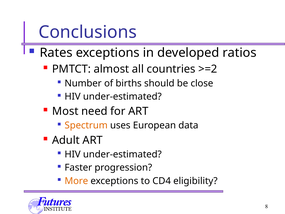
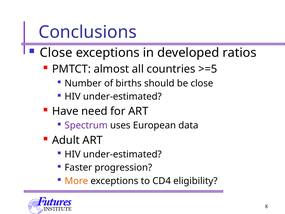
Rates at (56, 53): Rates -> Close
>=2: >=2 -> >=5
Most: Most -> Have
Spectrum colour: orange -> purple
